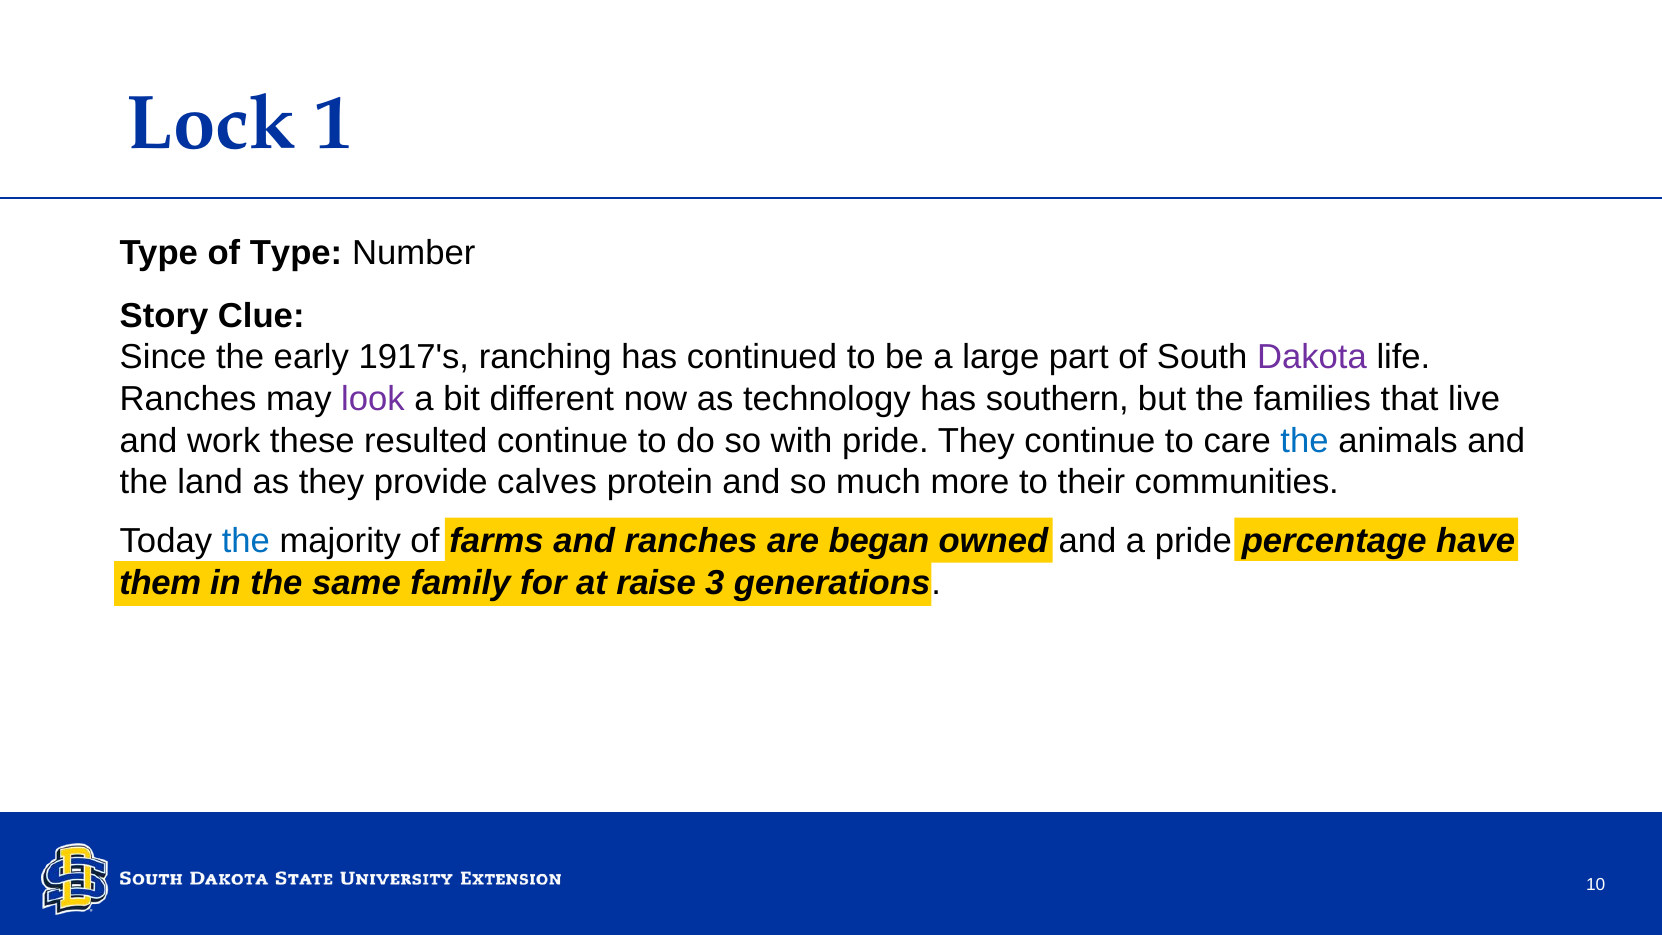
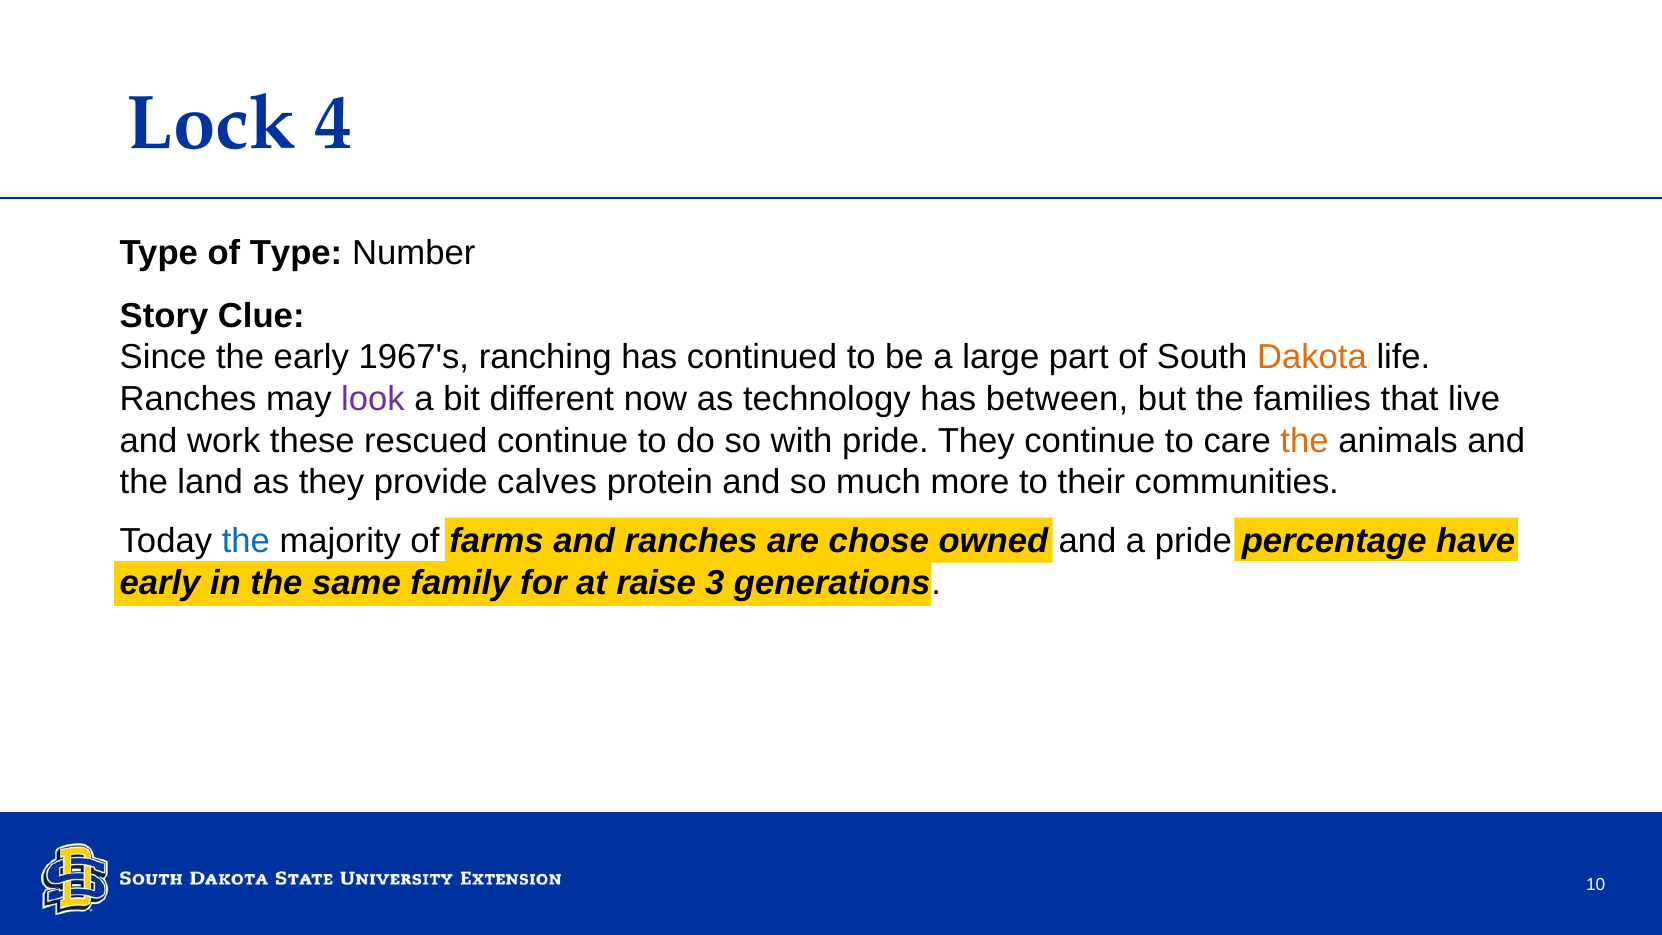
Lock 1: 1 -> 4
1917's: 1917's -> 1967's
Dakota colour: purple -> orange
southern: southern -> between
resulted: resulted -> rescued
the at (1305, 441) colour: blue -> orange
began: began -> chose
them at (160, 583): them -> early
